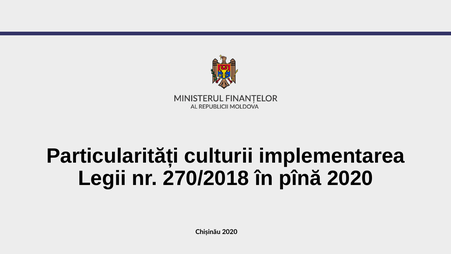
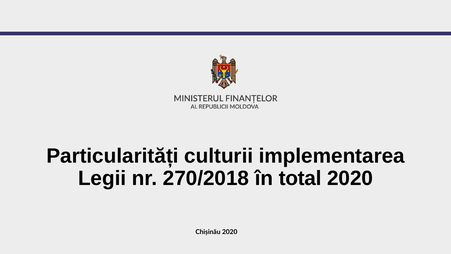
pînă: pînă -> total
